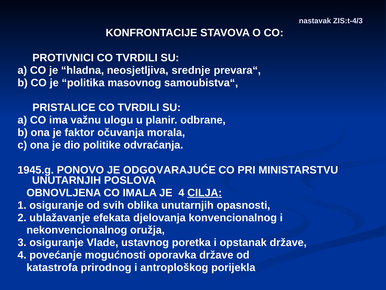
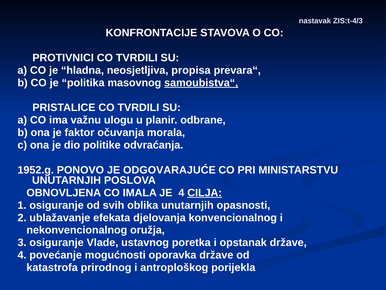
srednje: srednje -> propisa
samoubistva“ underline: none -> present
1945.g: 1945.g -> 1952.g
